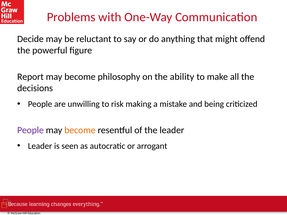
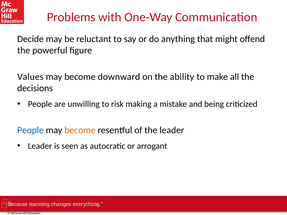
Report: Report -> Values
philosophy: philosophy -> downward
People at (30, 130) colour: purple -> blue
